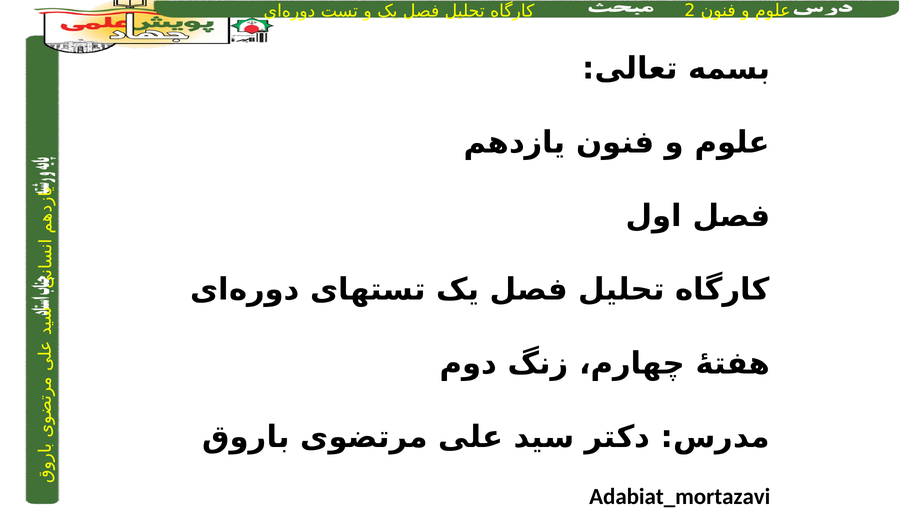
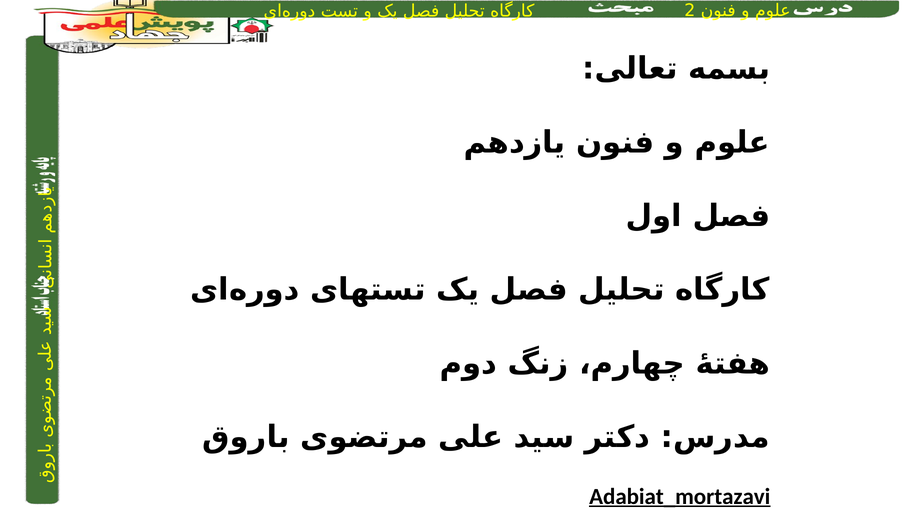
Adabiat_mortazavi underline: none -> present
